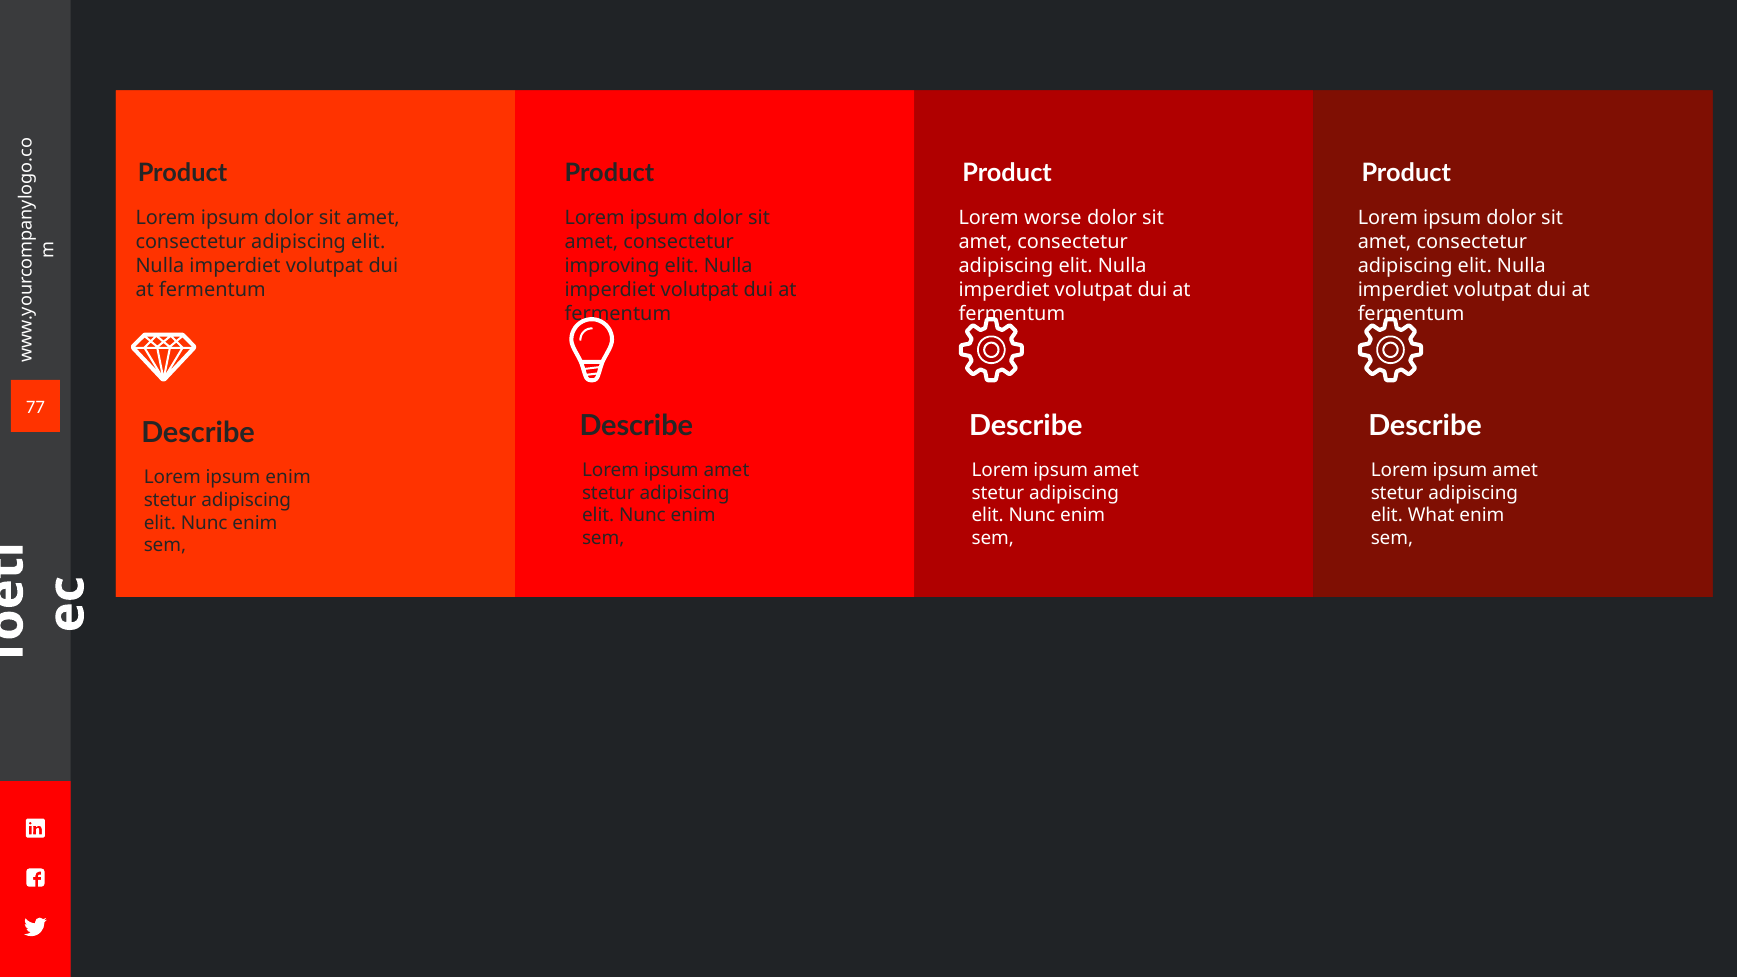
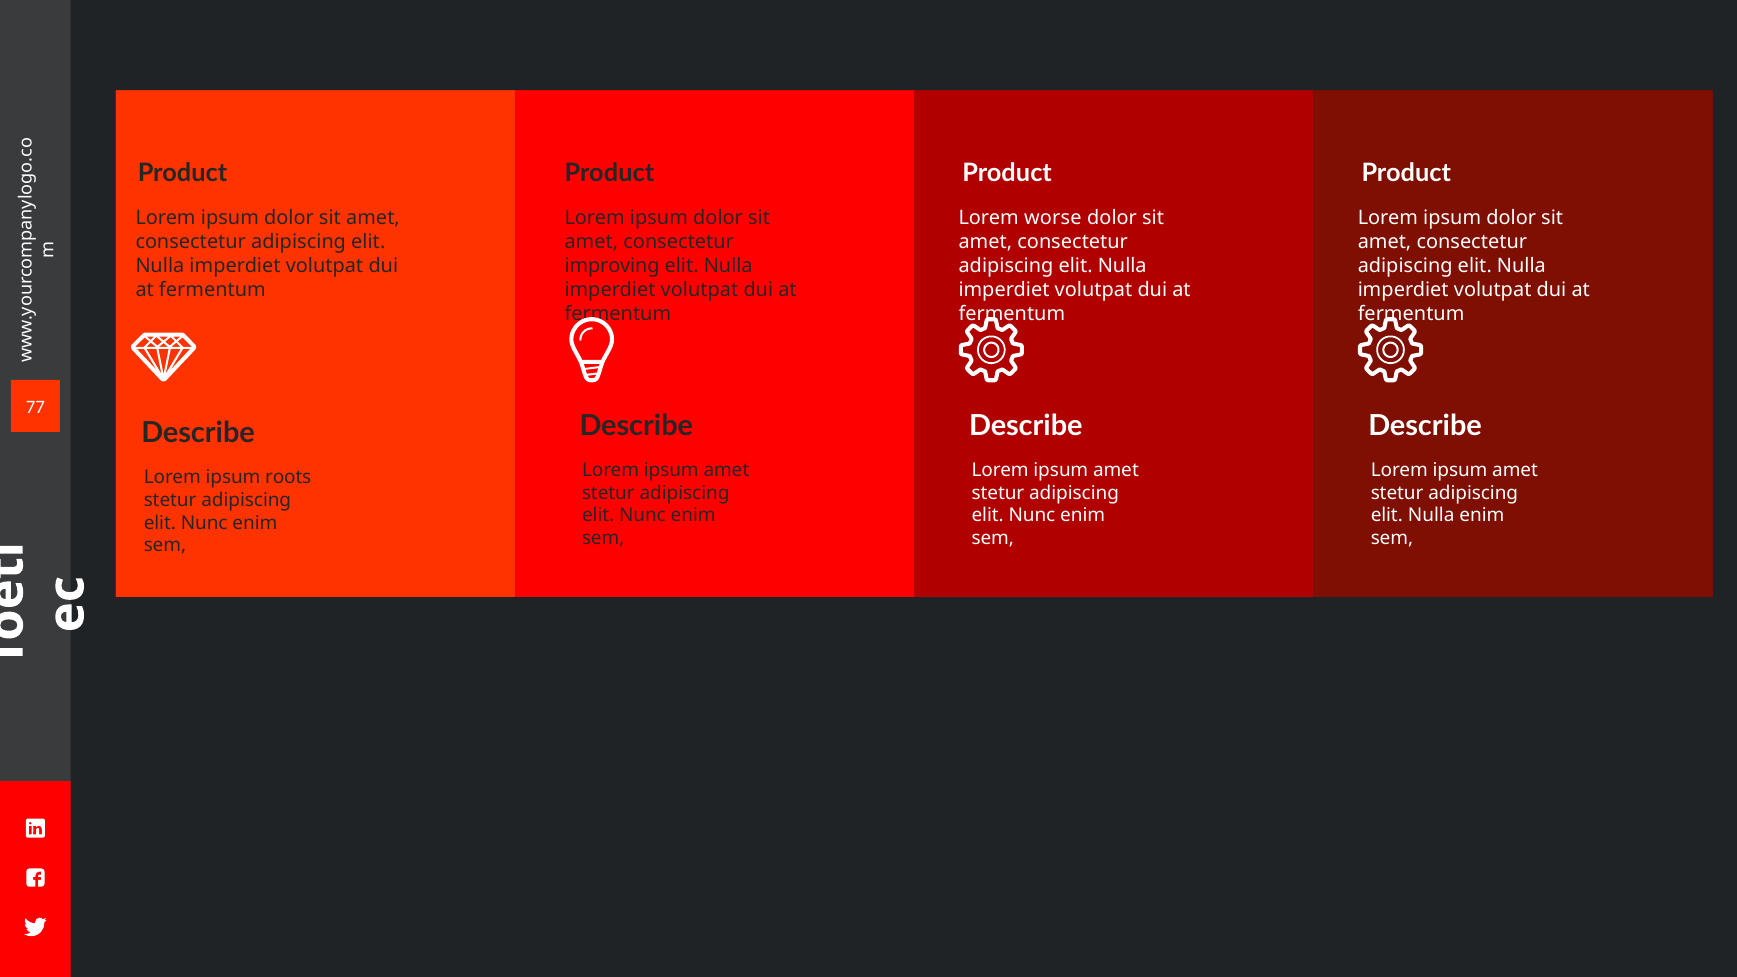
ipsum enim: enim -> roots
What at (1431, 516): What -> Nulla
